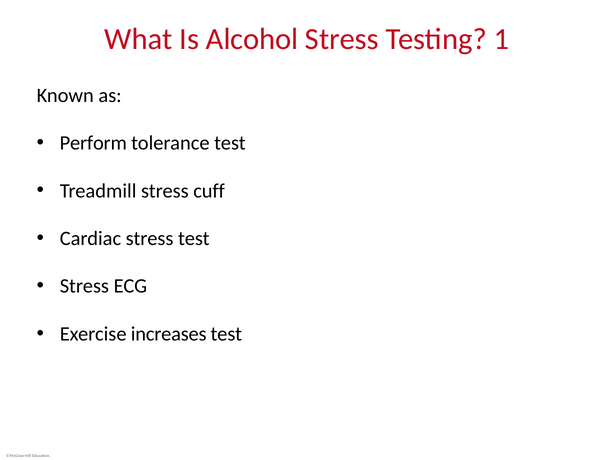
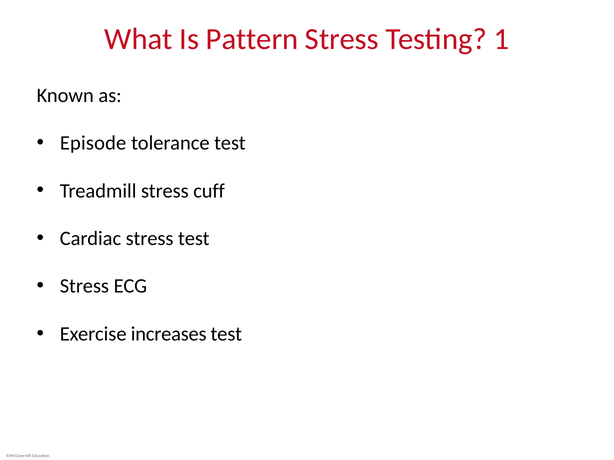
Alcohol: Alcohol -> Pattern
Perform: Perform -> Episode
